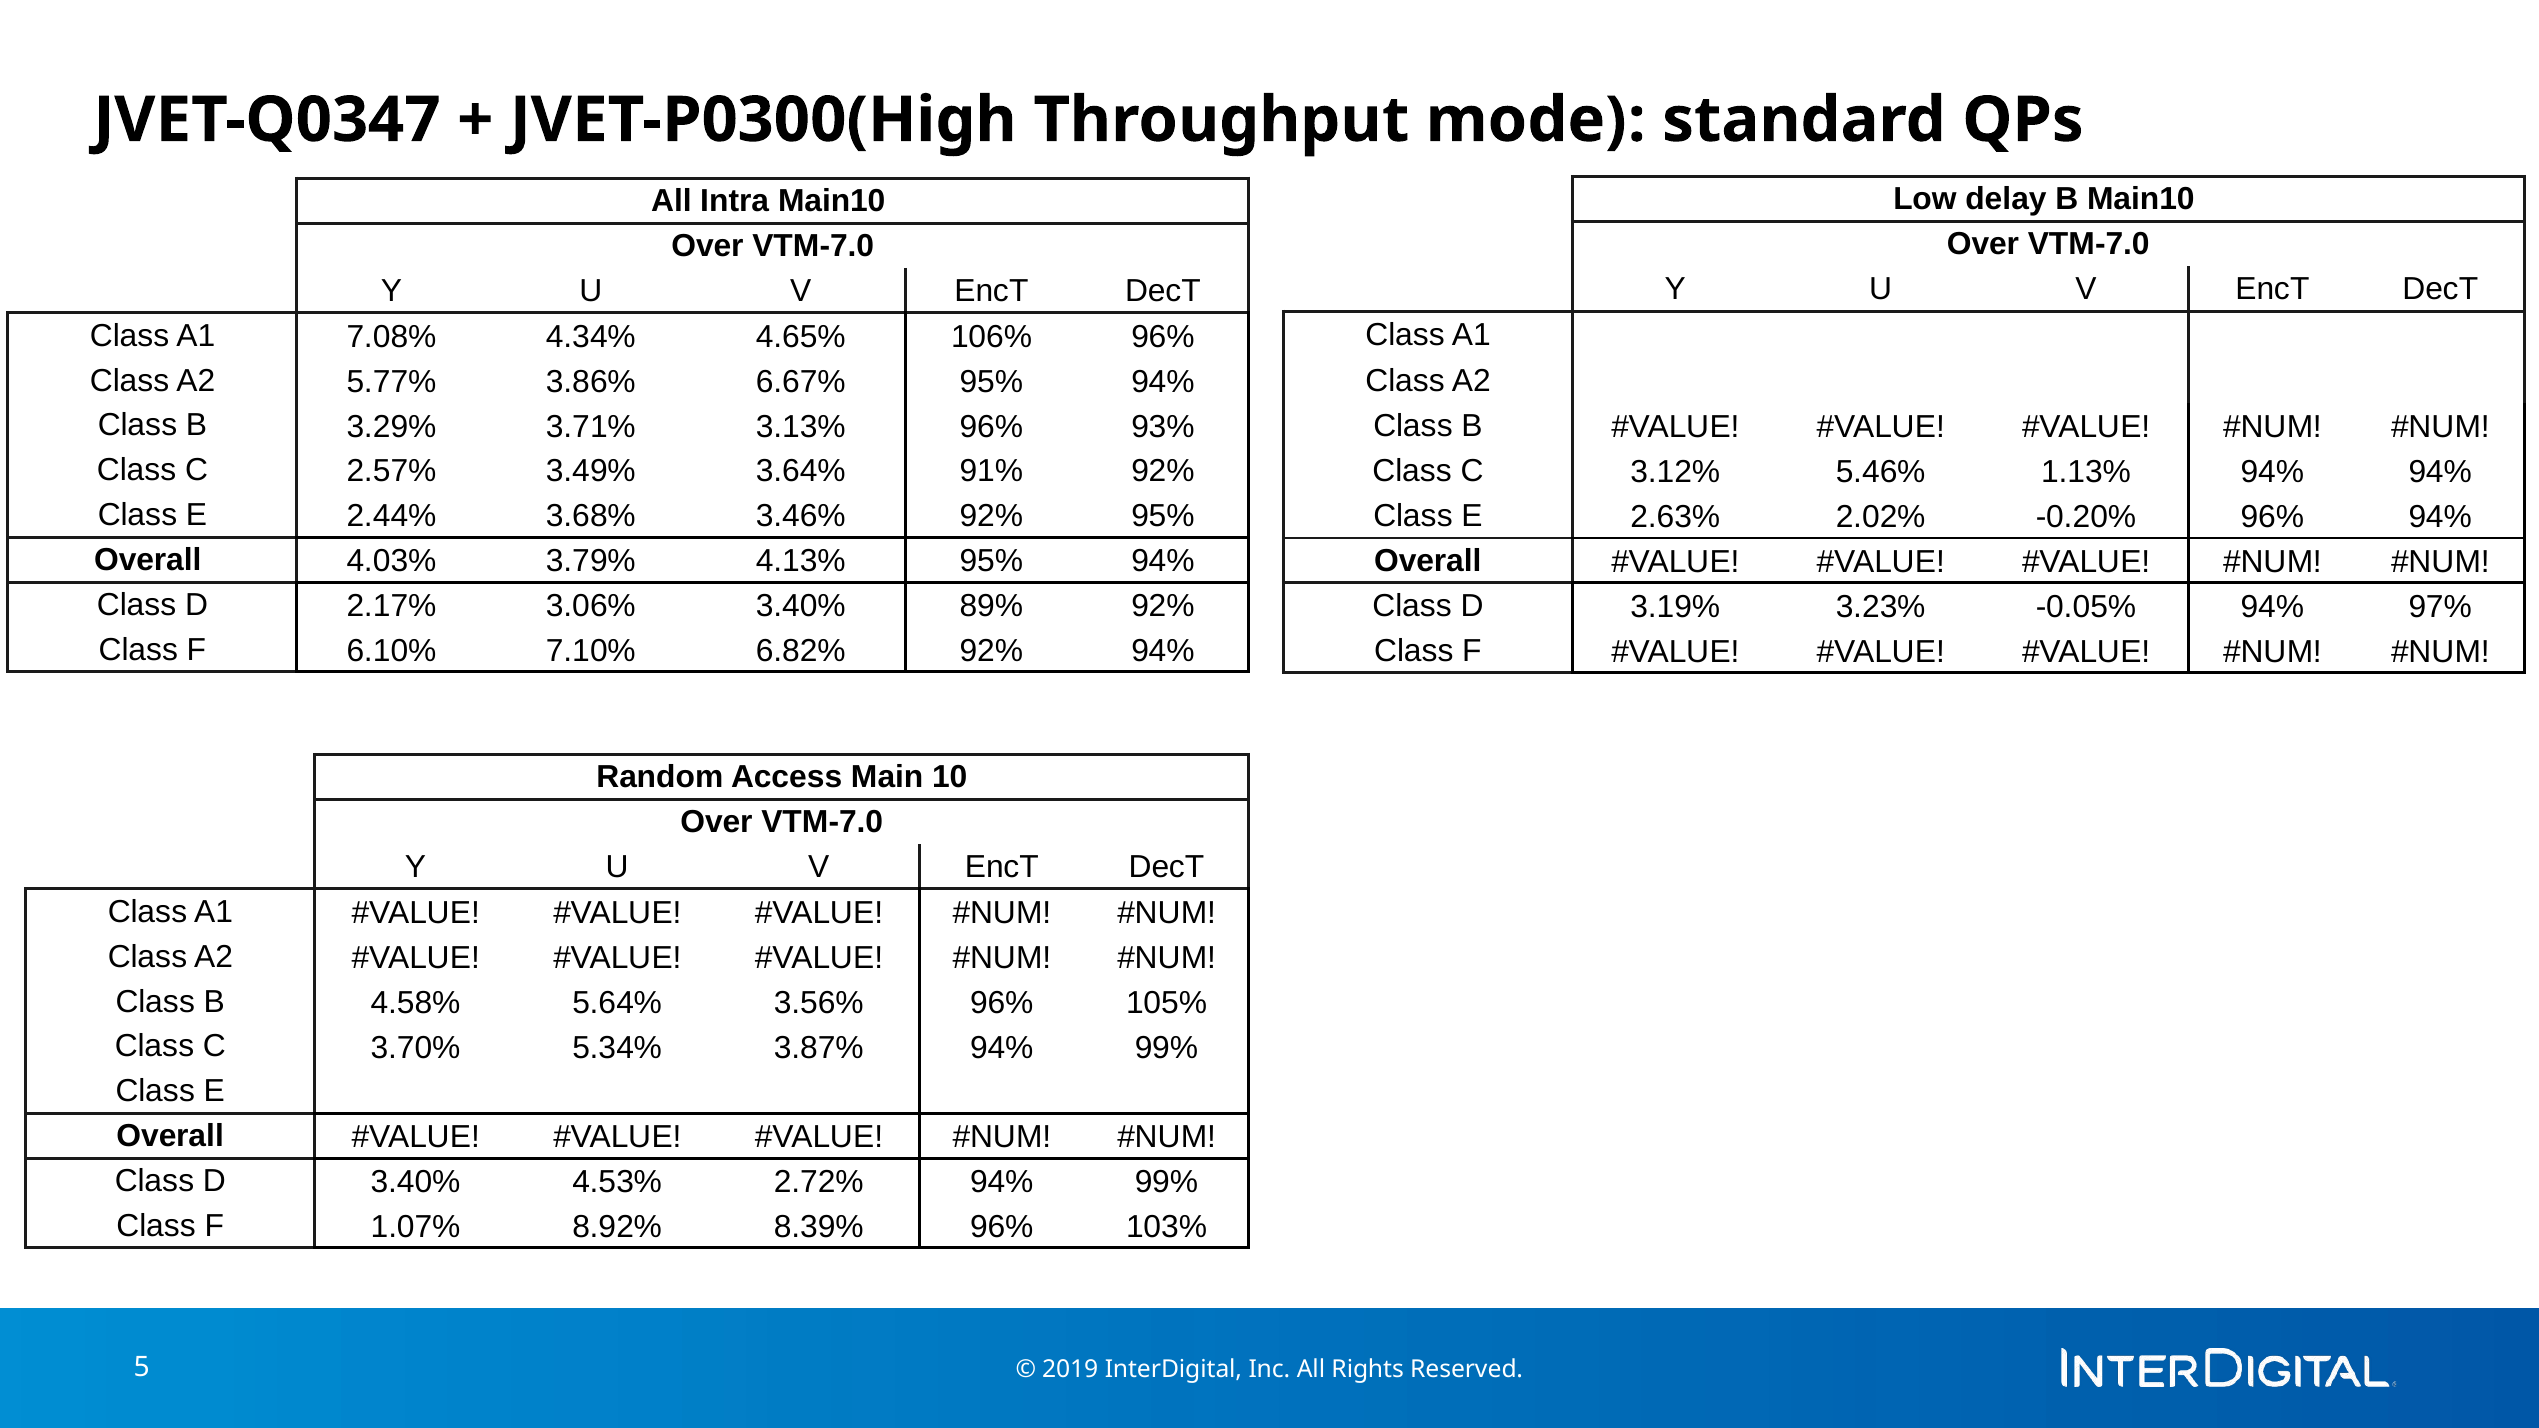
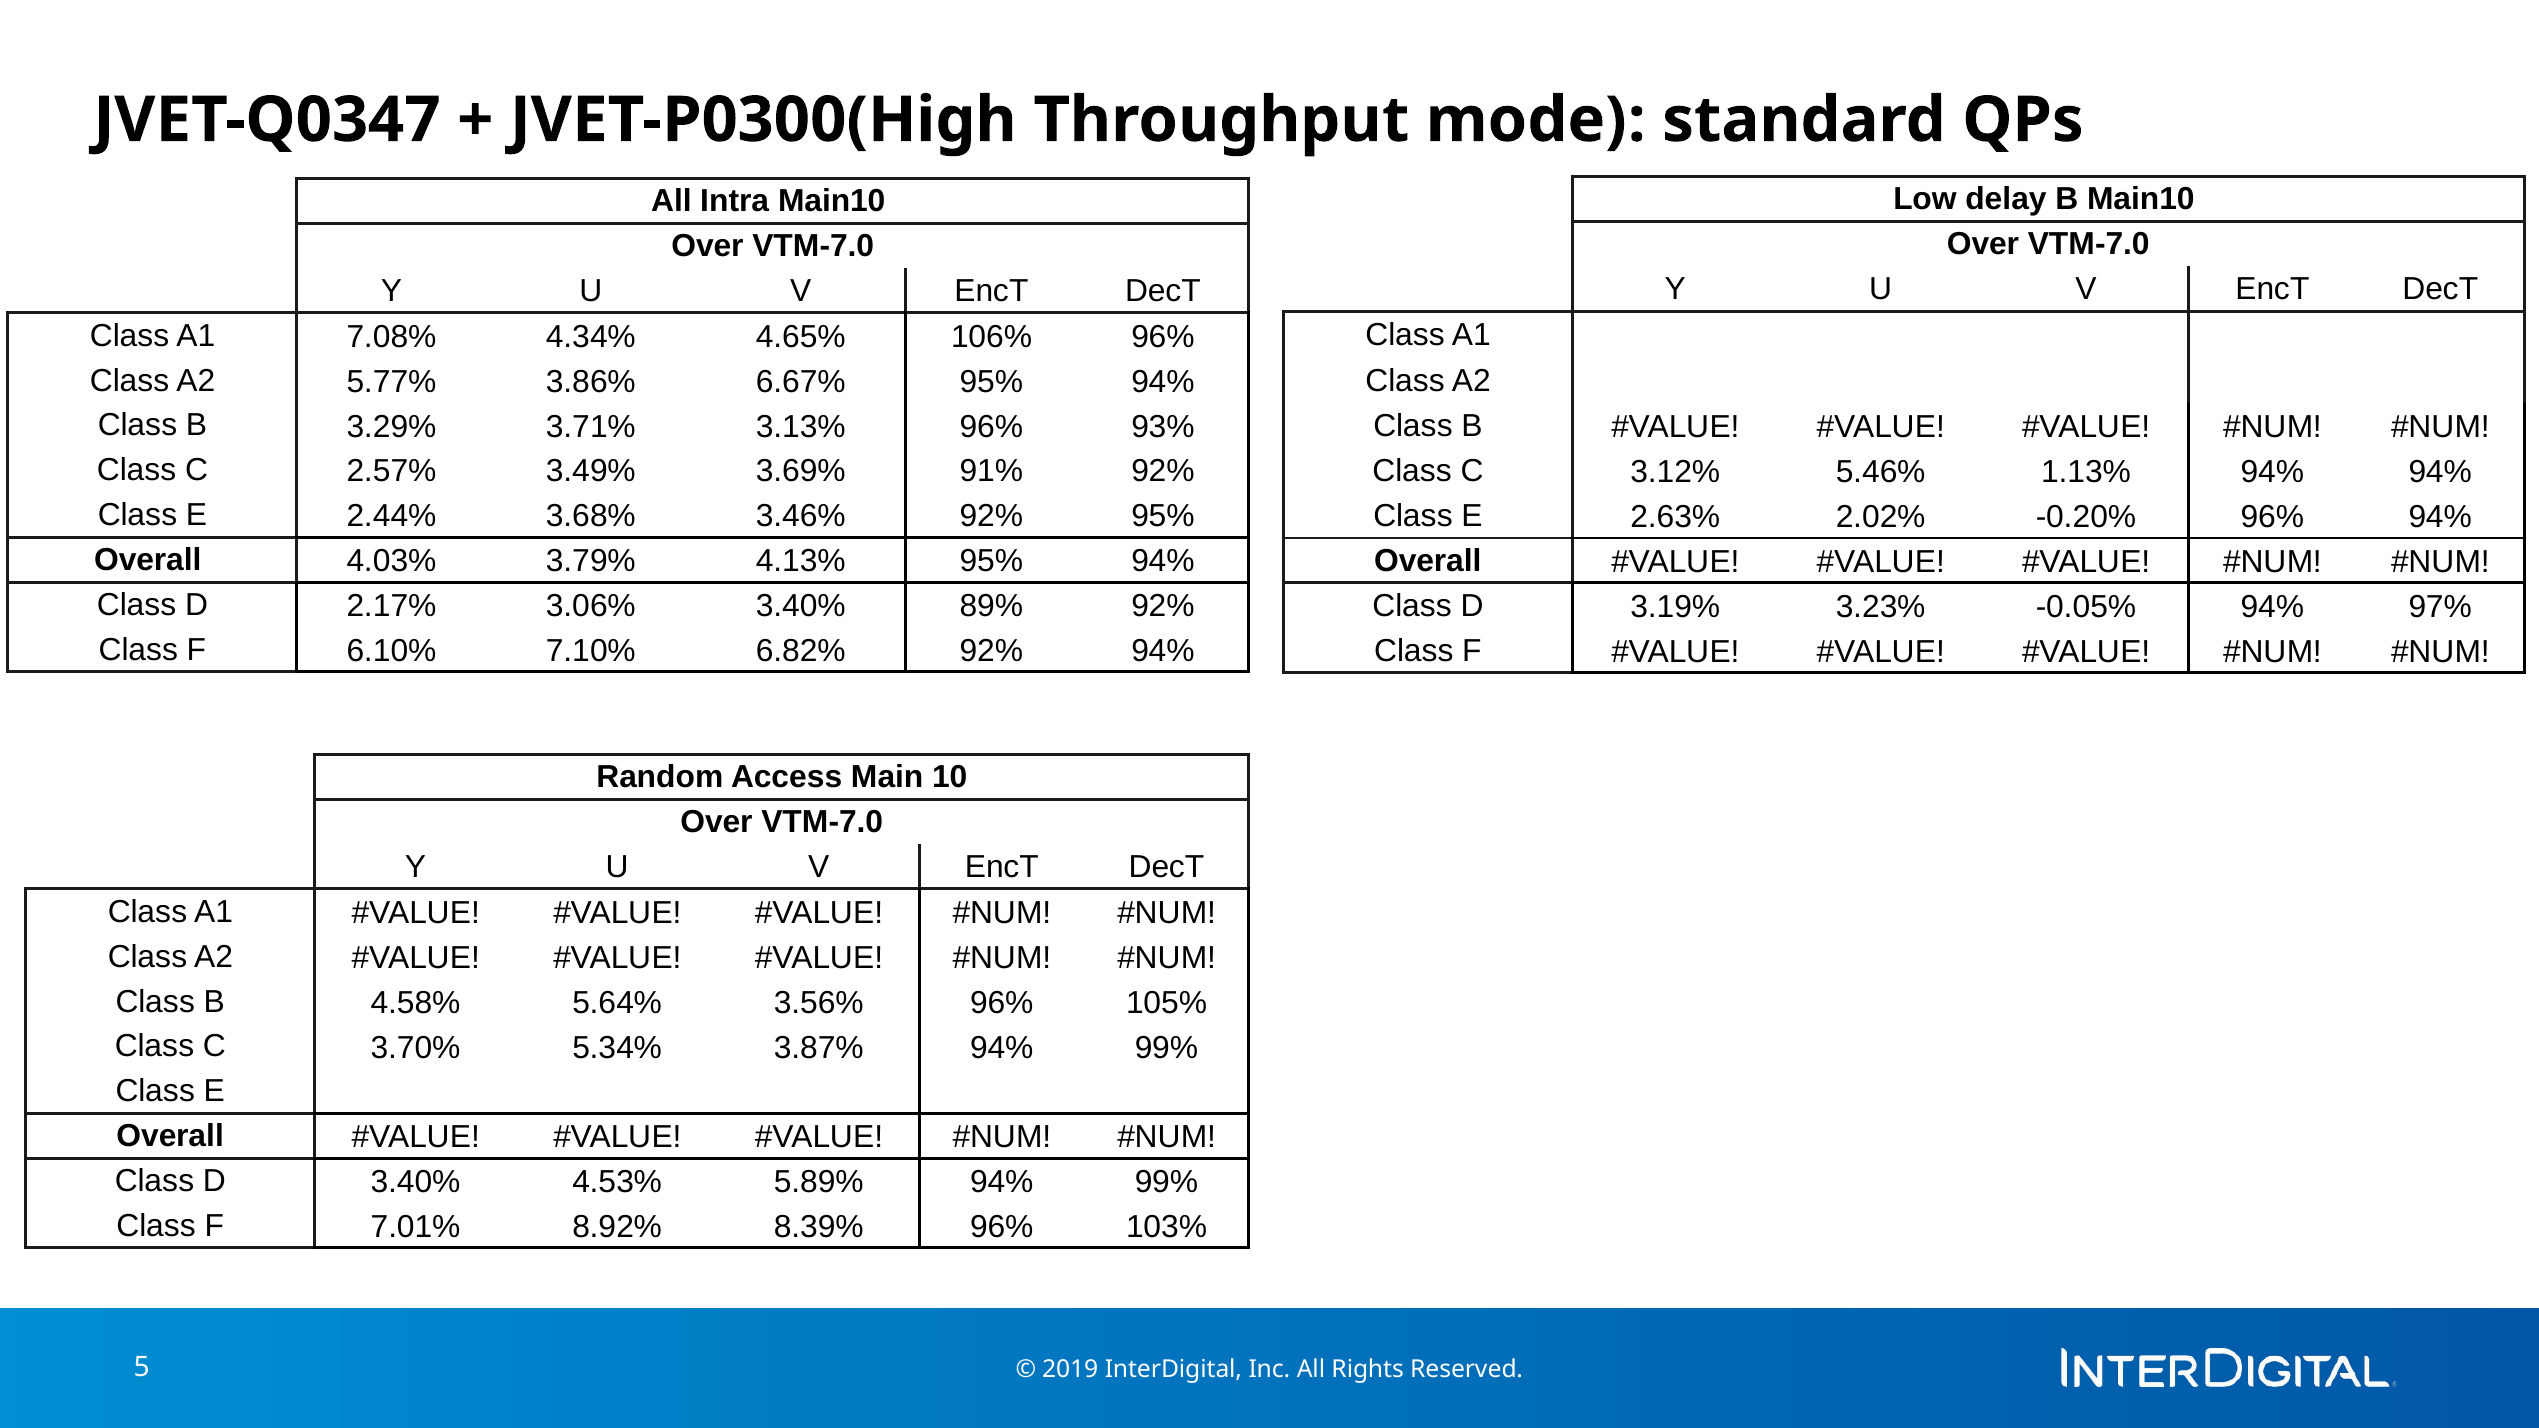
3.64%: 3.64% -> 3.69%
2.72%: 2.72% -> 5.89%
1.07%: 1.07% -> 7.01%
